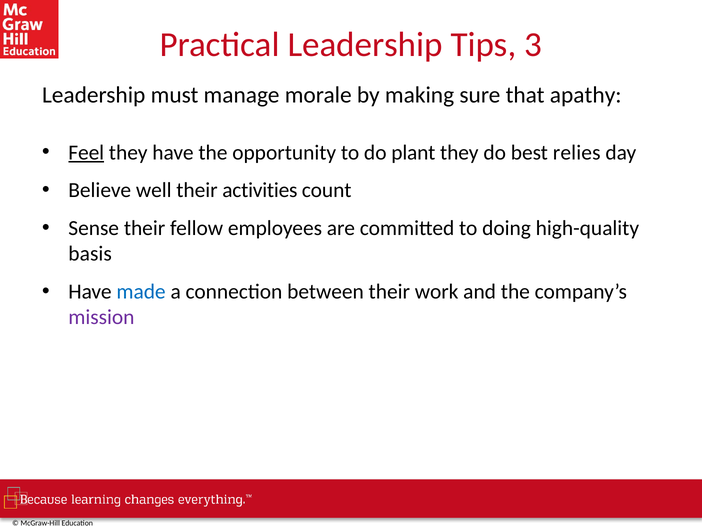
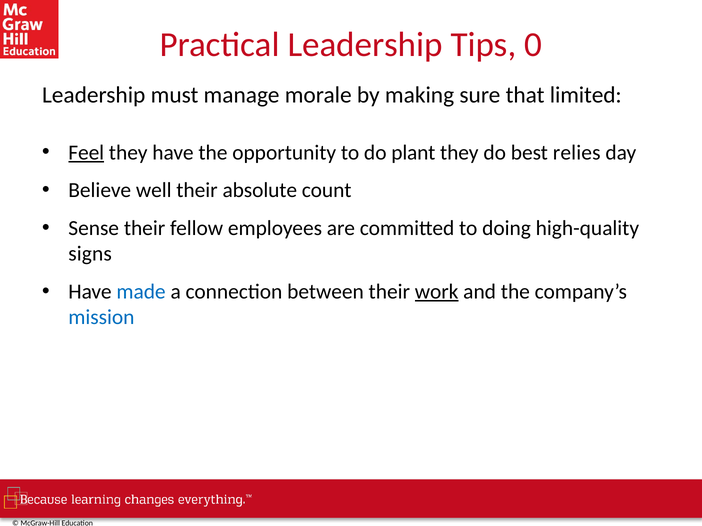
3: 3 -> 0
apathy: apathy -> limited
activities: activities -> absolute
basis: basis -> signs
work underline: none -> present
mission colour: purple -> blue
